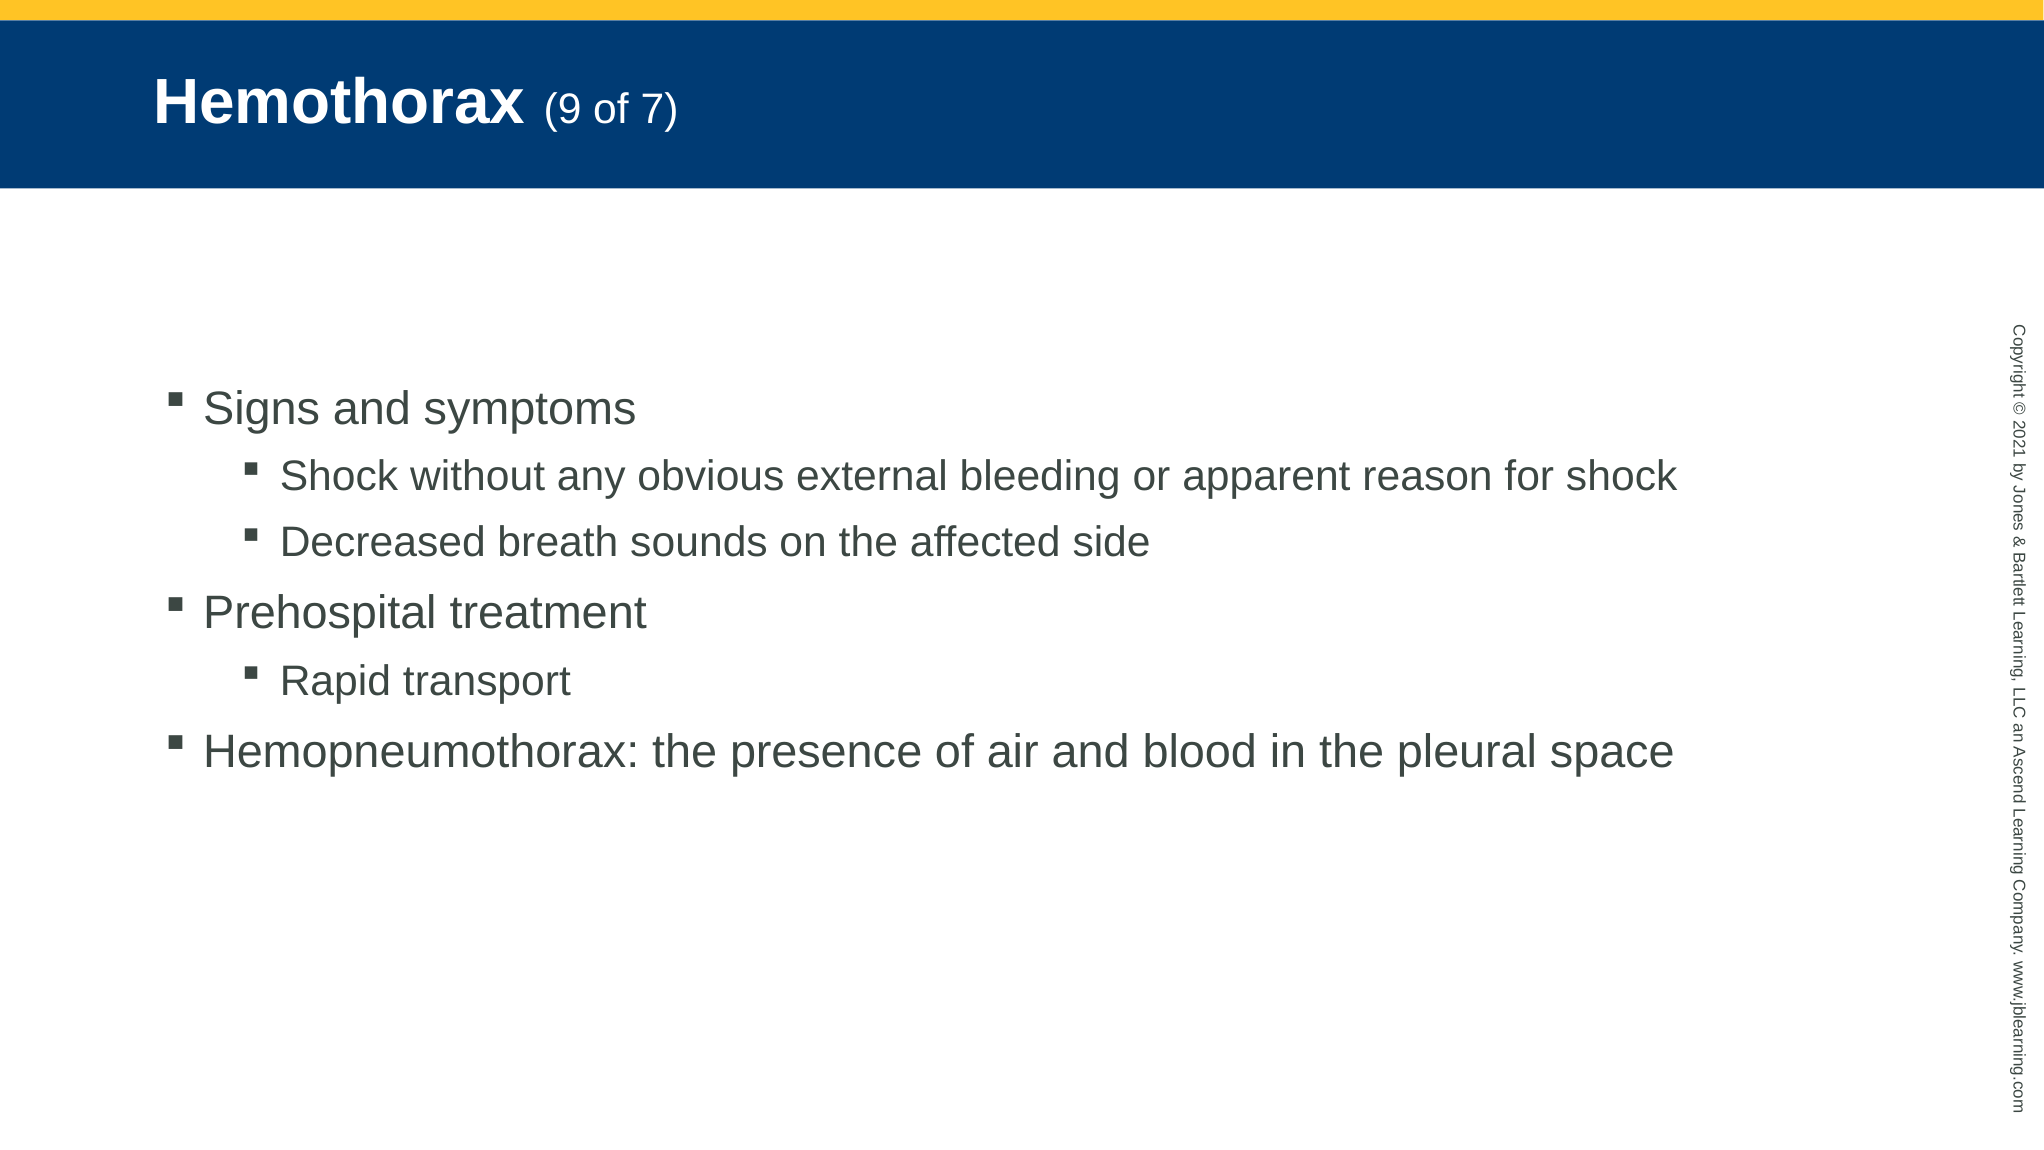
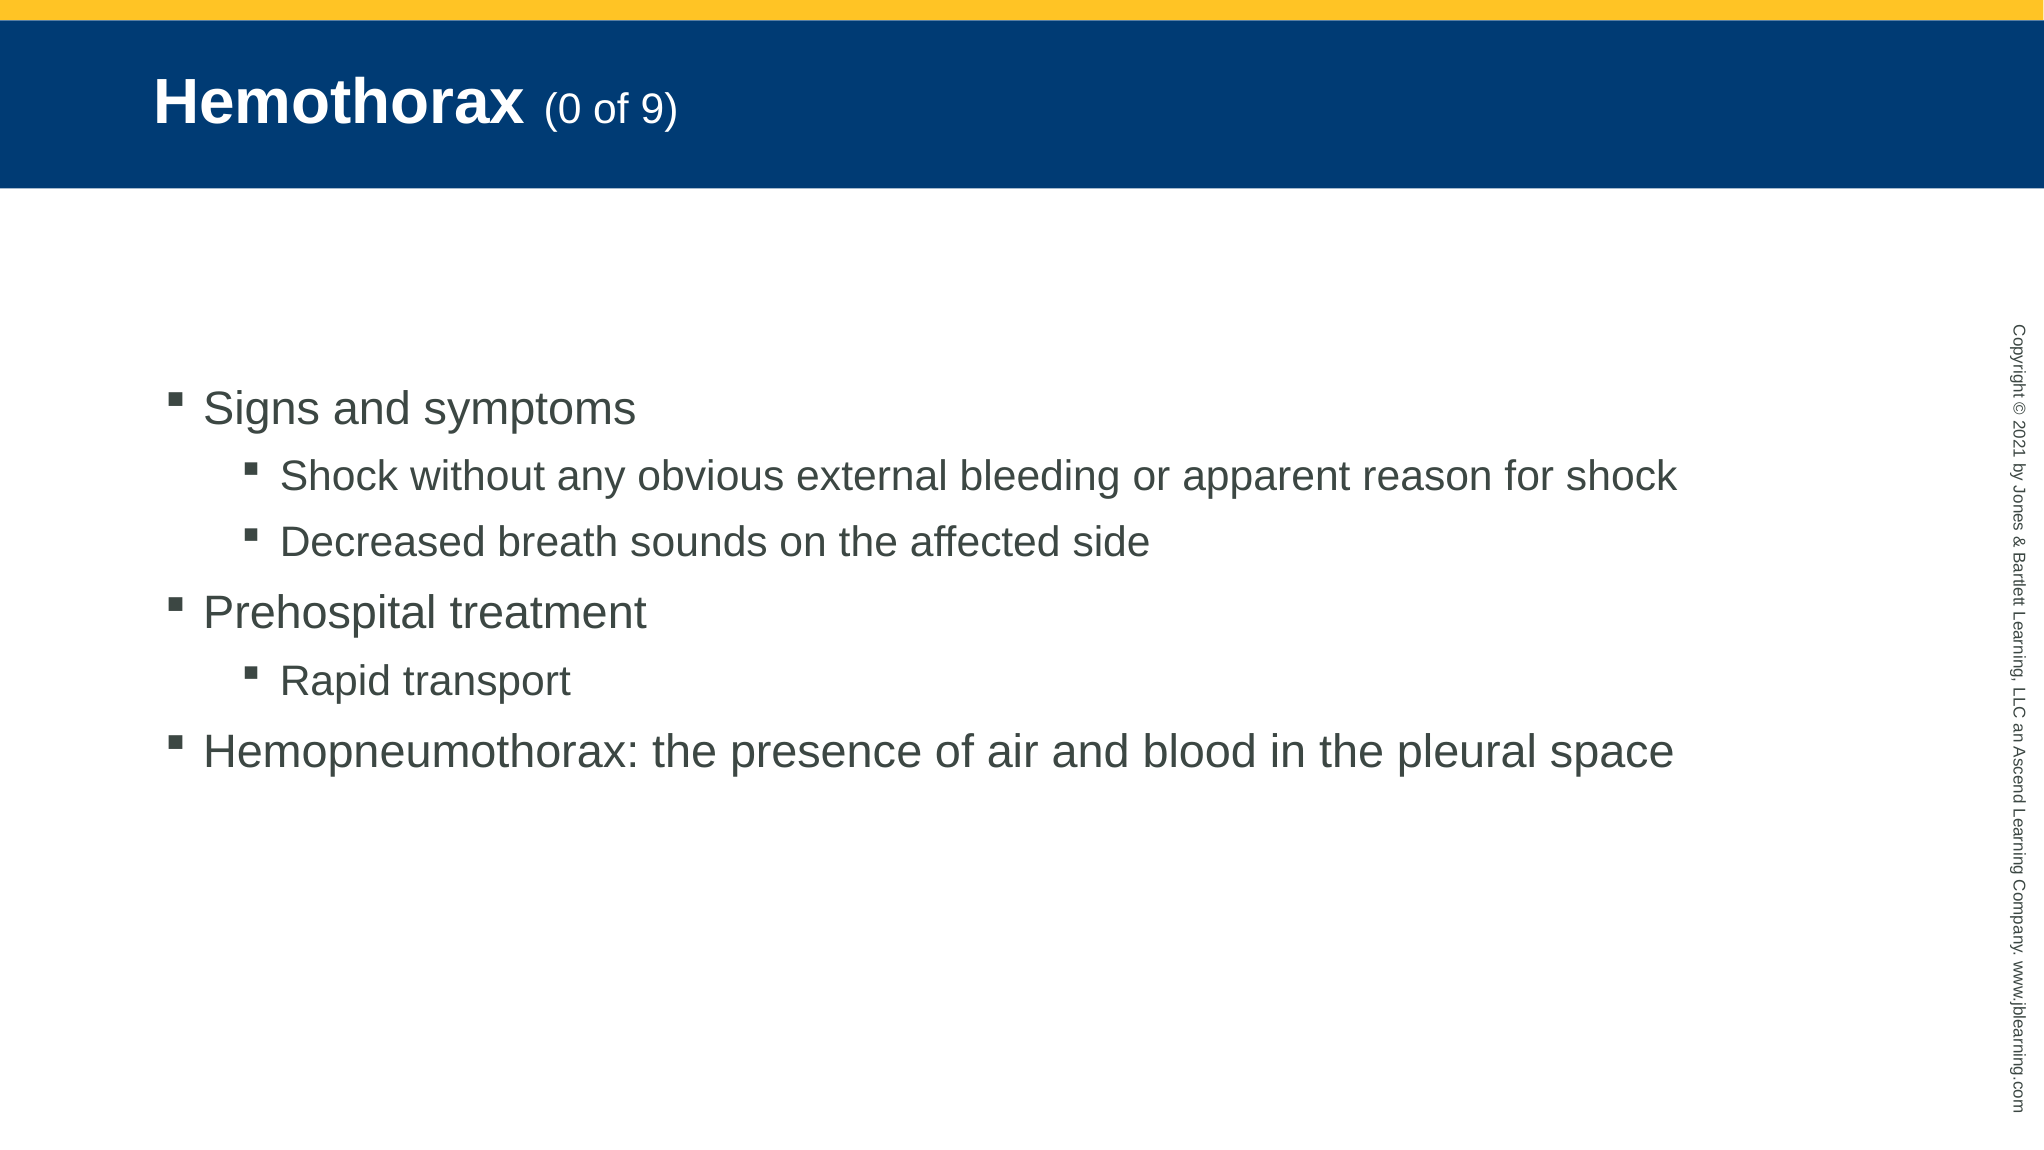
Hemothorax 9: 9 -> 0
7: 7 -> 9
